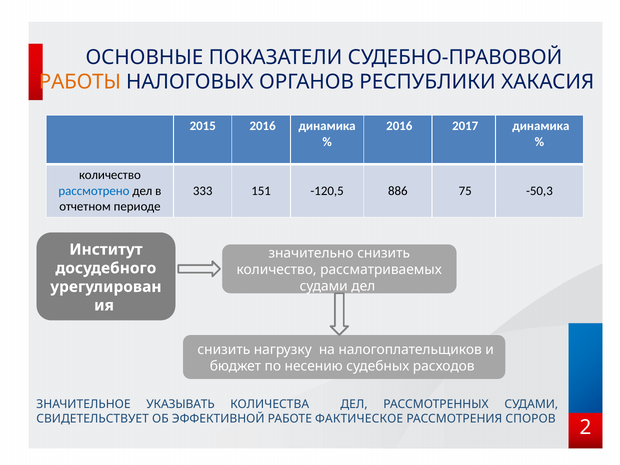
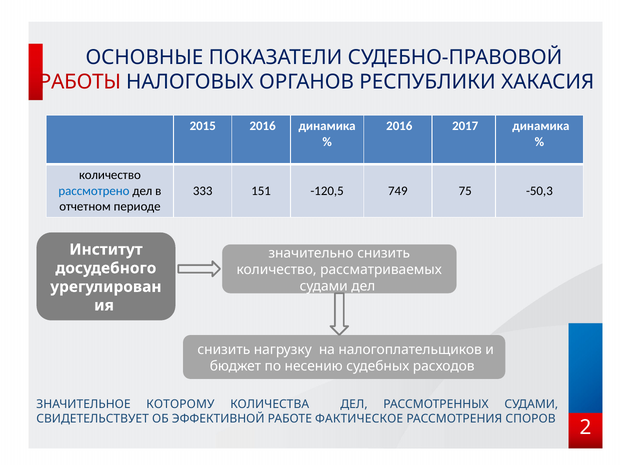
РАБОТЫ colour: orange -> red
886: 886 -> 749
УКАЗЫВАТЬ: УКАЗЫВАТЬ -> КОТОРОМУ
